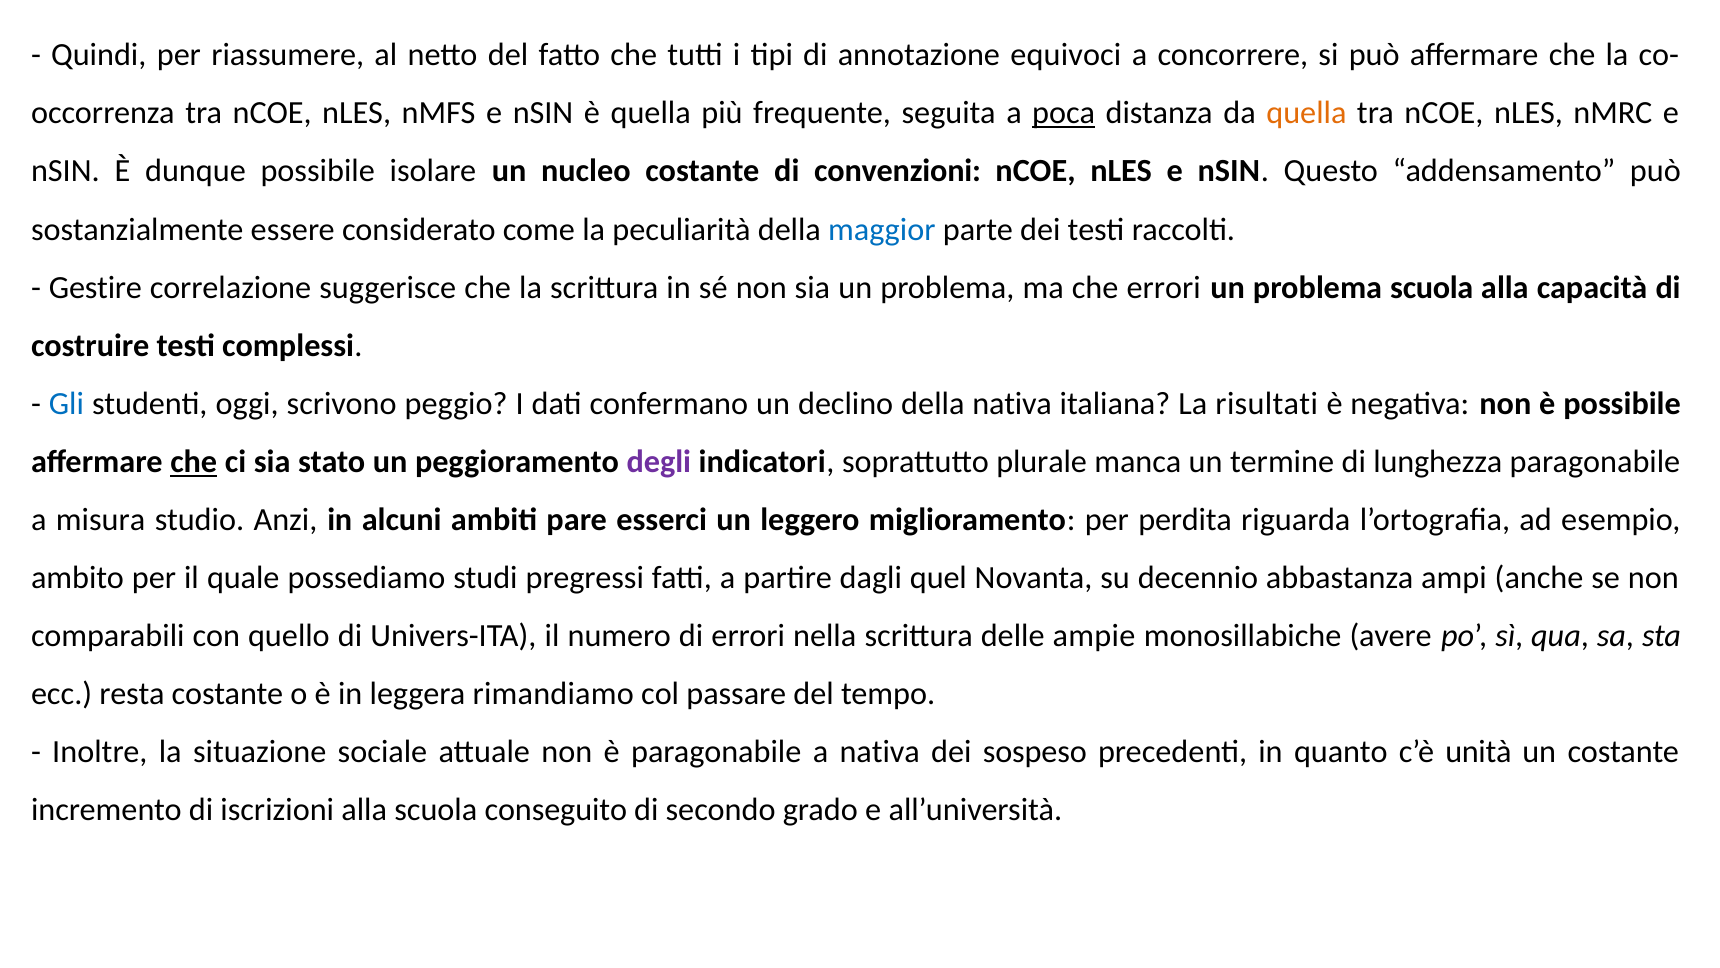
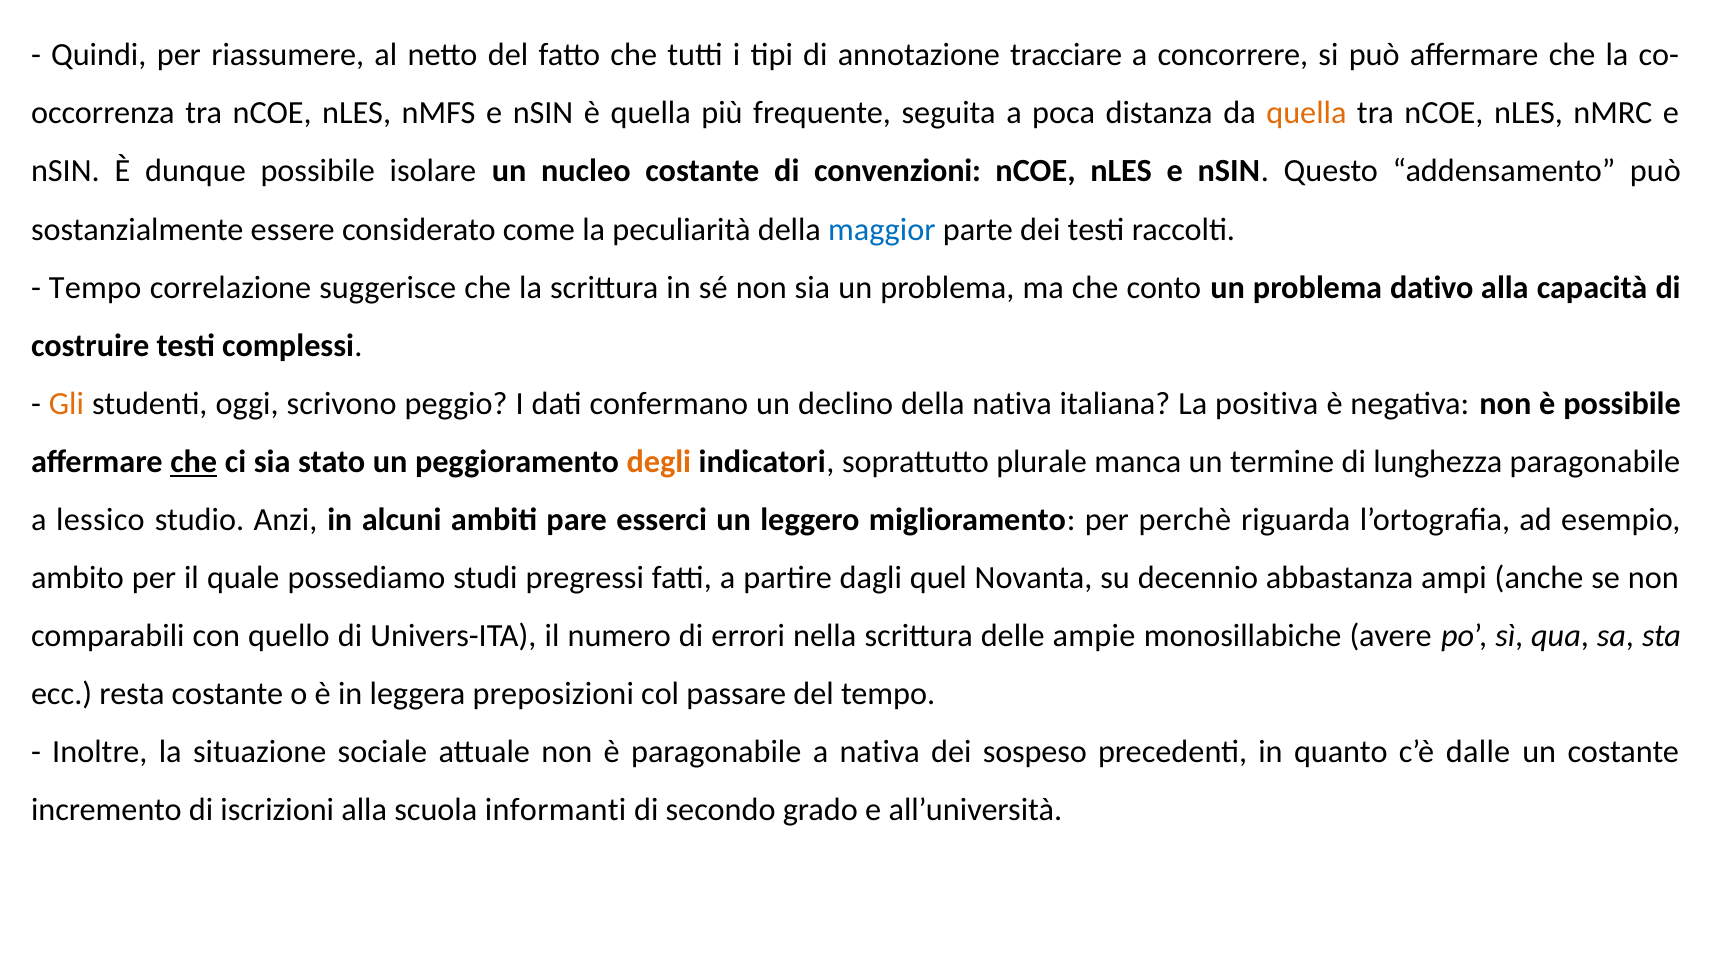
equivoci: equivoci -> tracciare
poca underline: present -> none
Gestire at (95, 287): Gestire -> Tempo
che errori: errori -> conto
problema scuola: scuola -> dativo
Gli colour: blue -> orange
risultati: risultati -> positiva
degli colour: purple -> orange
misura: misura -> lessico
perdita: perdita -> perchè
rimandiamo: rimandiamo -> preposizioni
unità: unità -> dalle
conseguito: conseguito -> informanti
